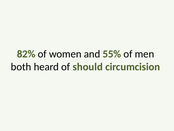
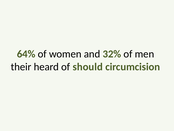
82%: 82% -> 64%
55%: 55% -> 32%
both: both -> their
